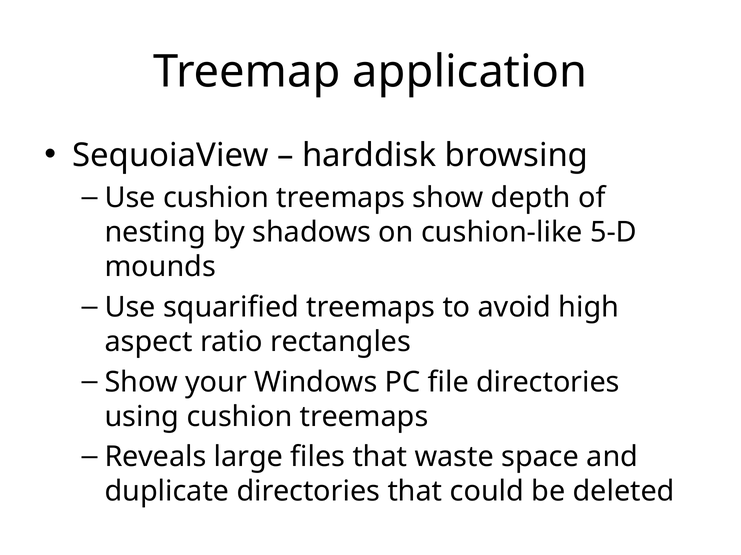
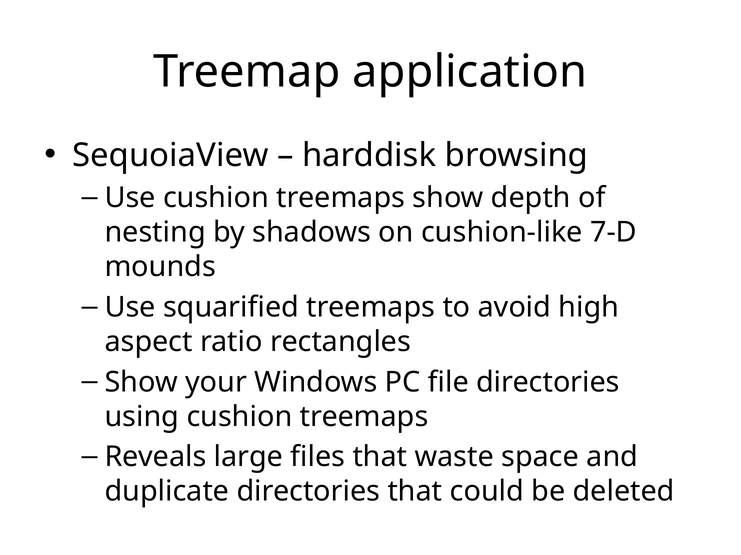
5-D: 5-D -> 7-D
